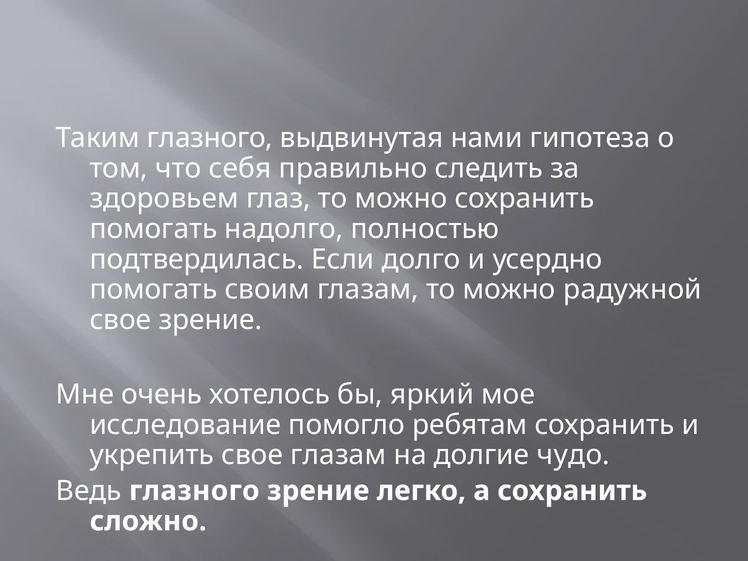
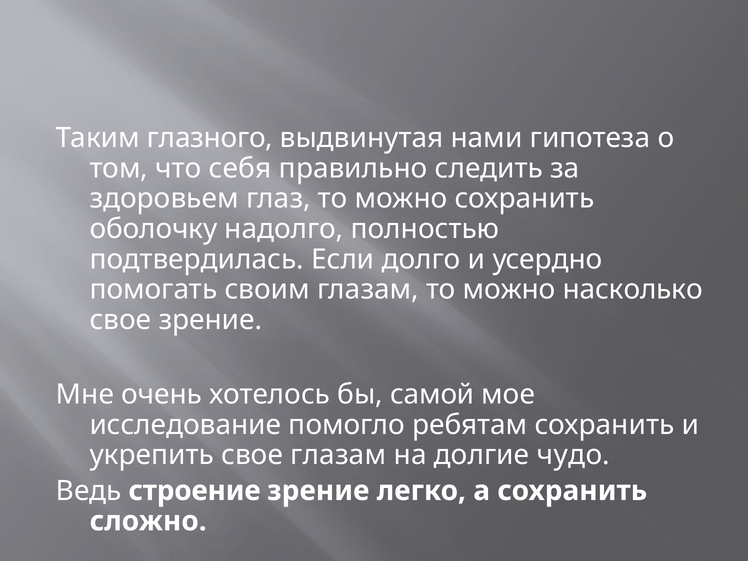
помогать at (153, 229): помогать -> оболочку
радужной: радужной -> насколько
яркий: яркий -> самой
Ведь глазного: глазного -> строение
